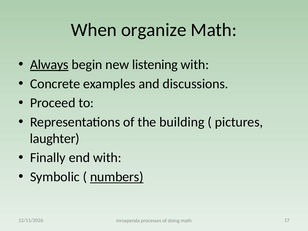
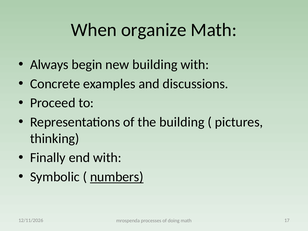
Always underline: present -> none
new listening: listening -> building
laughter: laughter -> thinking
